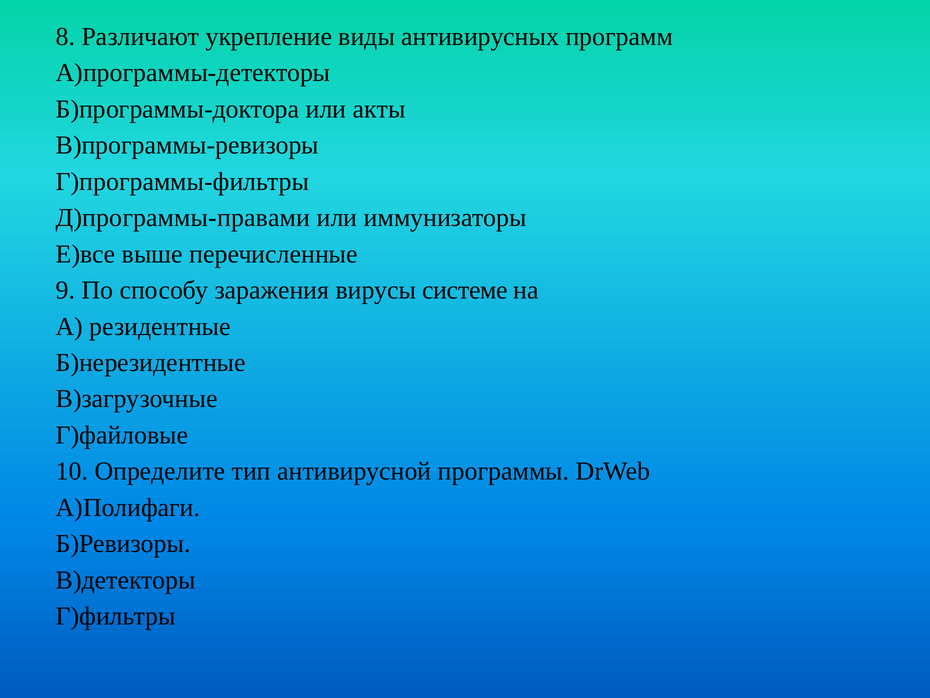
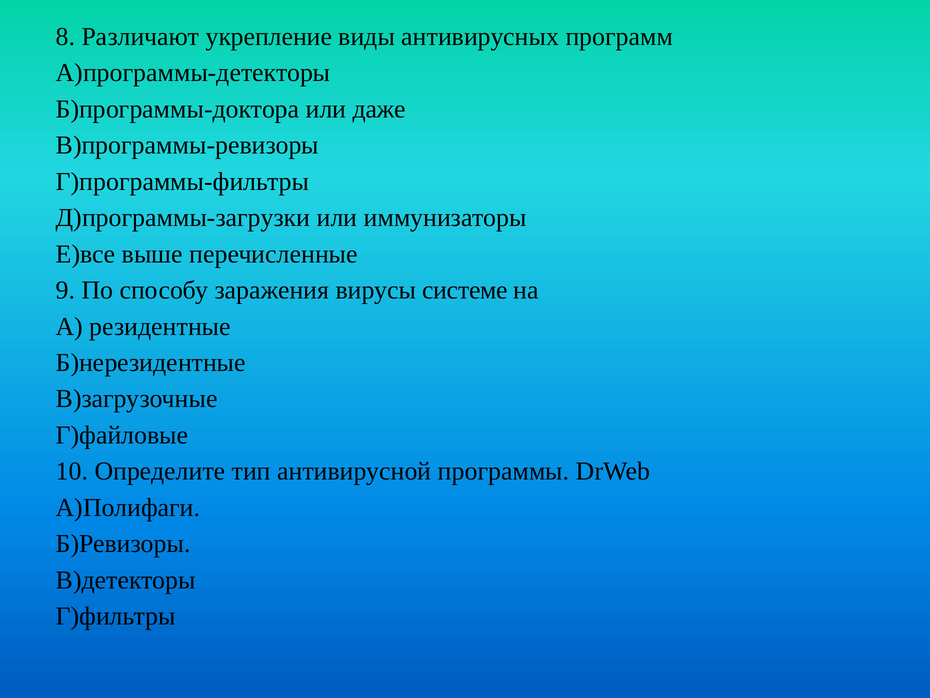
акты: акты -> даже
Д)программы-правами: Д)программы-правами -> Д)программы-загрузки
